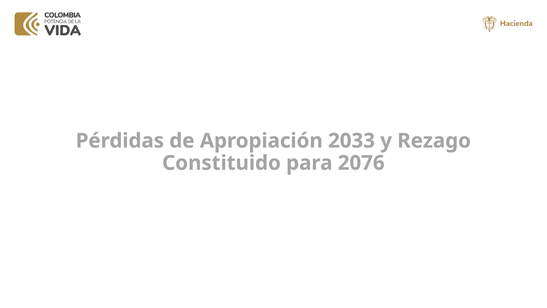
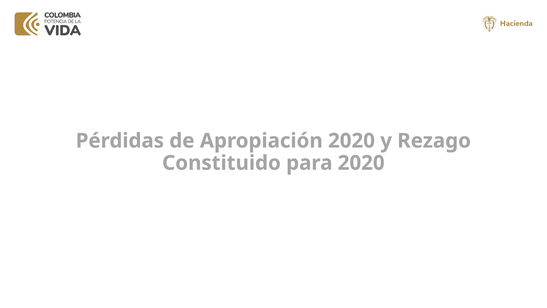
Apropiación 2033: 2033 -> 2020
para 2076: 2076 -> 2020
